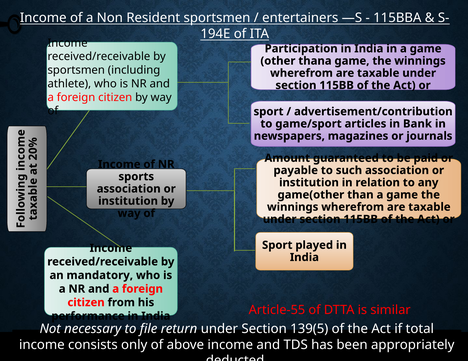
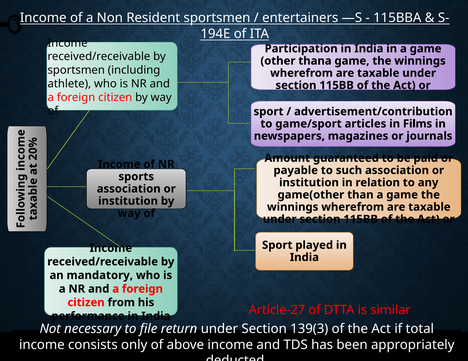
Bank: Bank -> Films
Article-55: Article-55 -> Article-27
139(5: 139(5 -> 139(3
